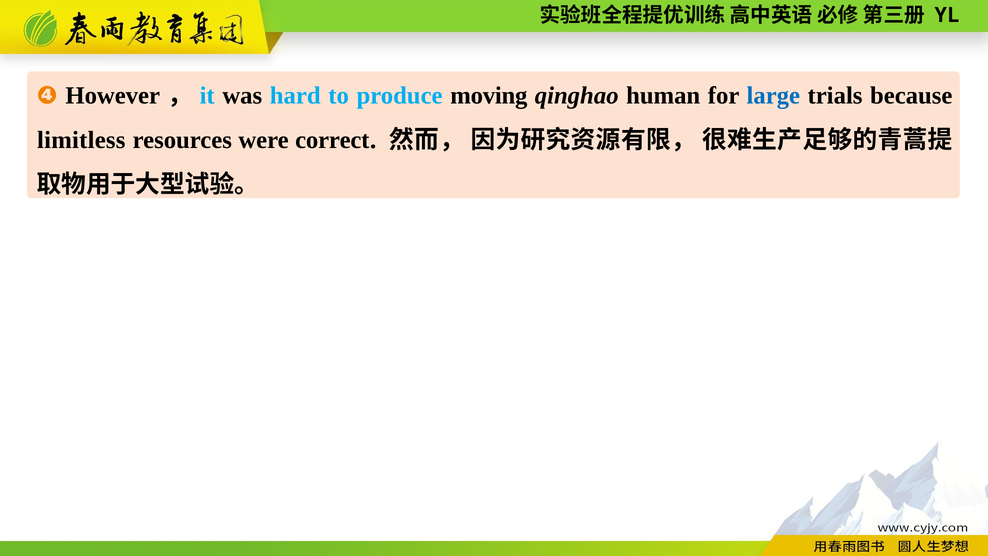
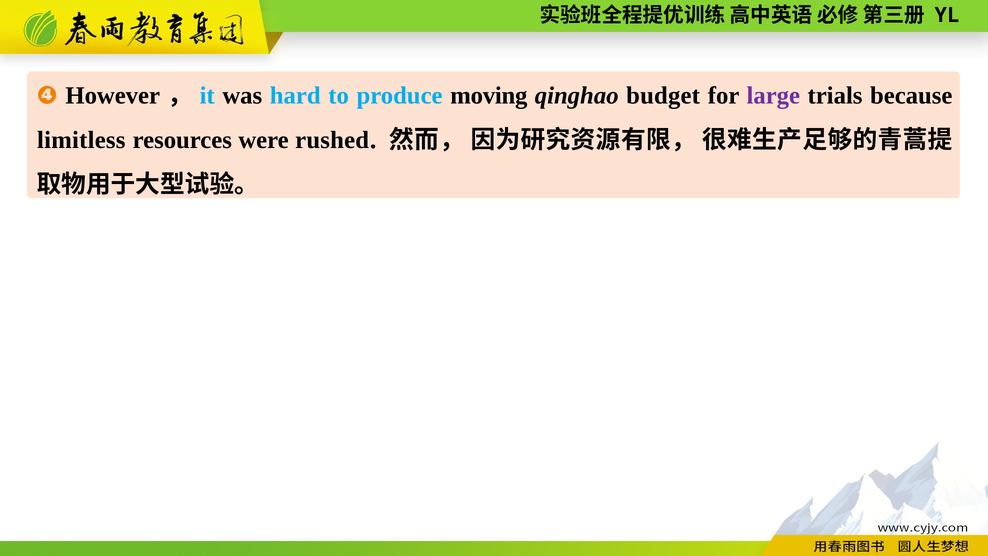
human: human -> budget
large colour: blue -> purple
correct: correct -> rushed
